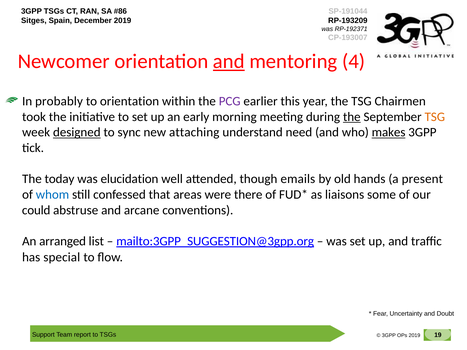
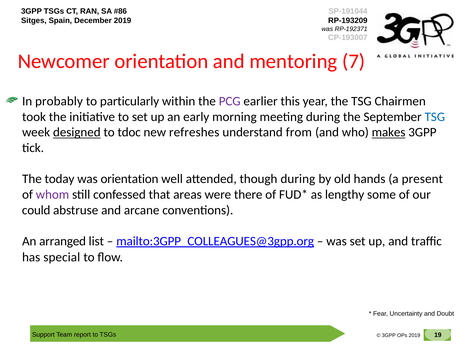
and at (229, 61) underline: present -> none
4: 4 -> 7
to orientation: orientation -> particularly
the at (352, 117) underline: present -> none
TSG at (435, 117) colour: orange -> blue
sync: sync -> tdoc
attaching: attaching -> refreshes
need: need -> from
was elucidation: elucidation -> orientation
emails at (298, 179): emails -> during
whom colour: blue -> purple
liaisons: liaisons -> lengthy
mailto:3GPP_SUGGESTION@3gpp.org: mailto:3GPP_SUGGESTION@3gpp.org -> mailto:3GPP_COLLEAGUES@3gpp.org
